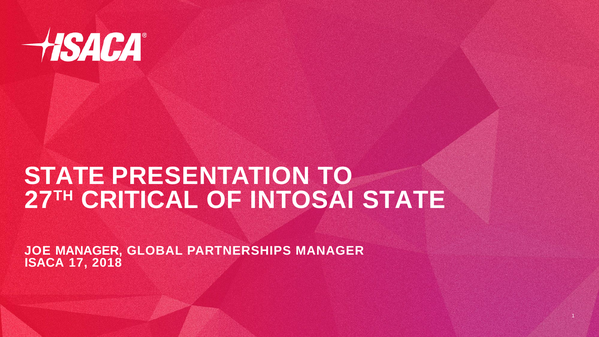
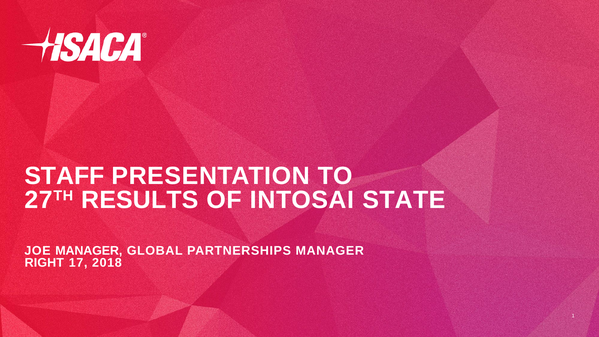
STATE at (64, 176): STATE -> STAFF
CRITICAL: CRITICAL -> RESULTS
ISACA: ISACA -> RIGHT
